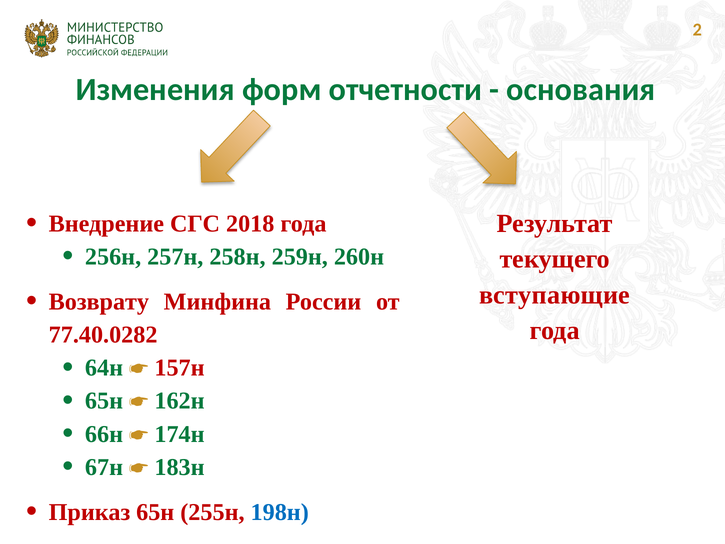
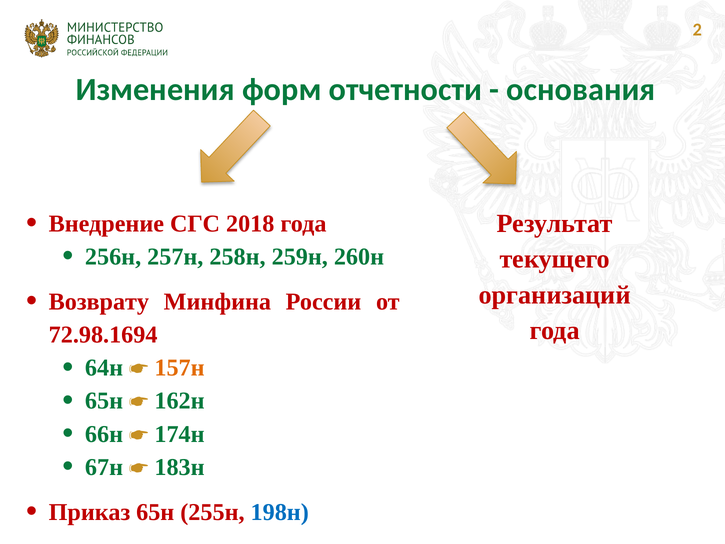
вступающие: вступающие -> организаций
77.40.0282: 77.40.0282 -> 72.98.1694
157н colour: red -> orange
